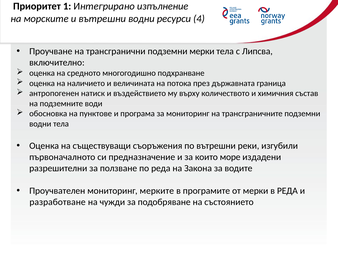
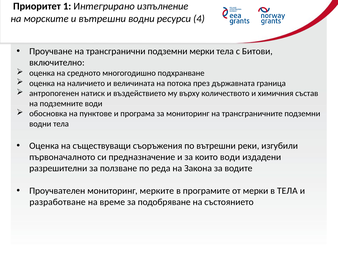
Липсва: Липсва -> Битови
които море: море -> води
в РЕДА: РЕДА -> ТЕЛА
чужди: чужди -> време
